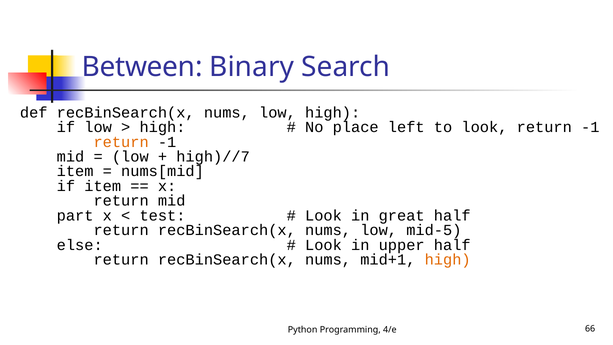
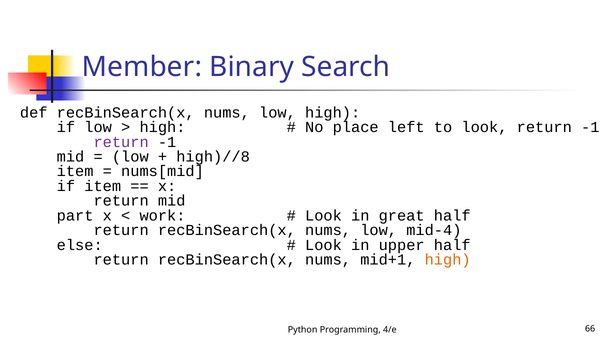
Between: Between -> Member
return at (121, 142) colour: orange -> purple
high)//7: high)//7 -> high)//8
test: test -> work
mid-5: mid-5 -> mid-4
